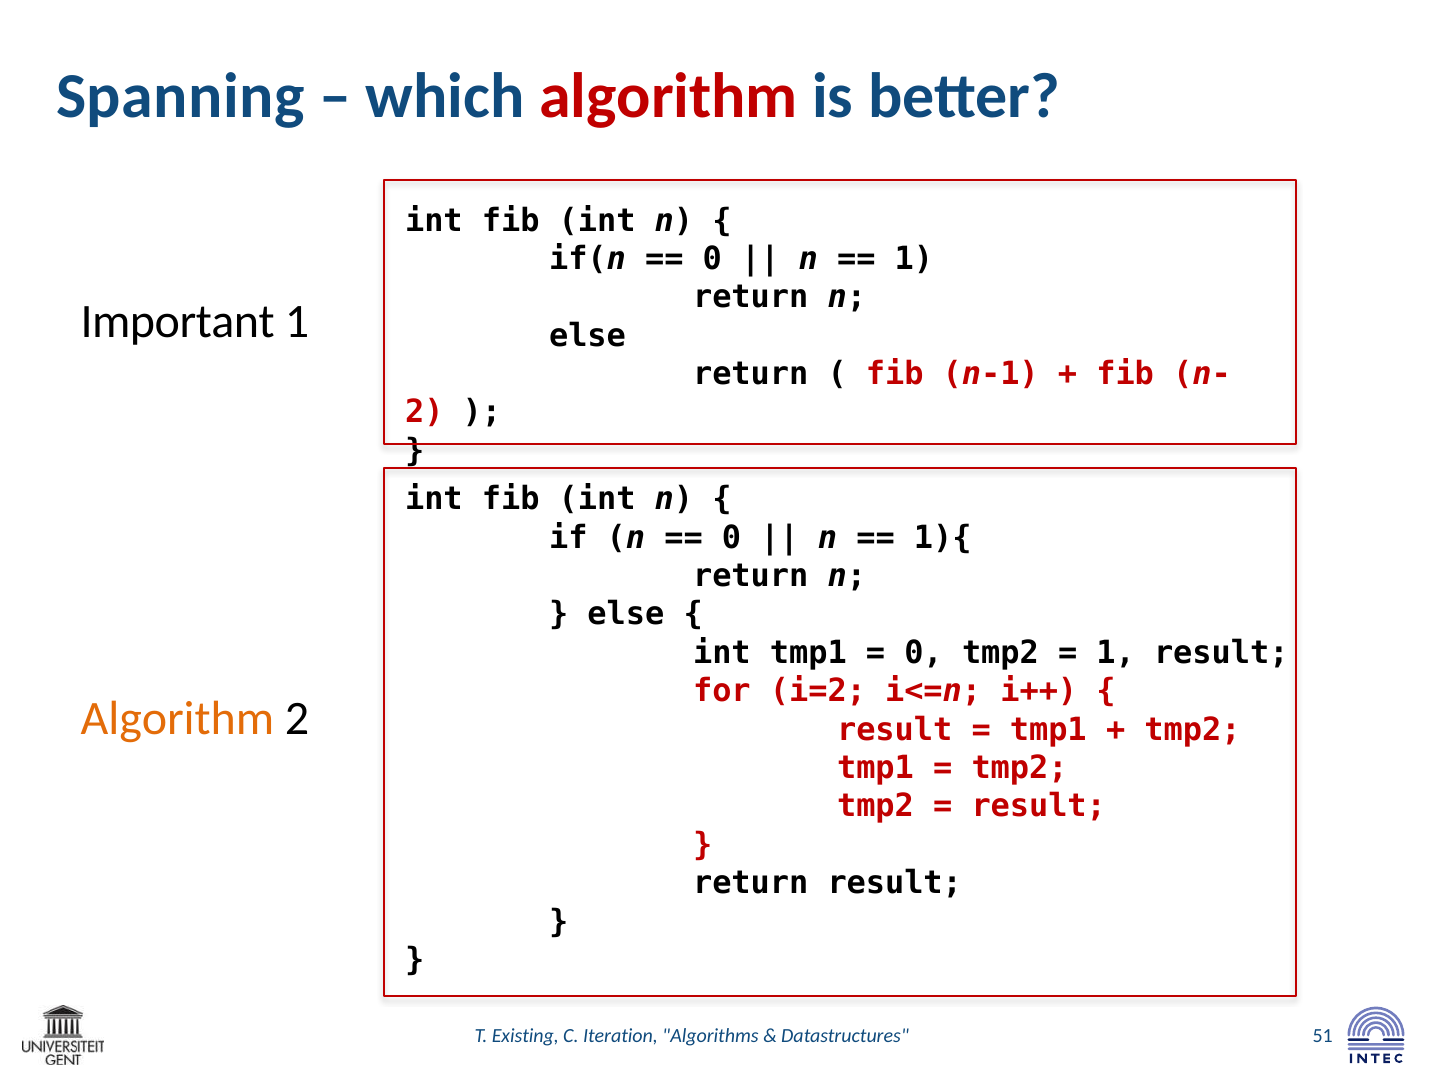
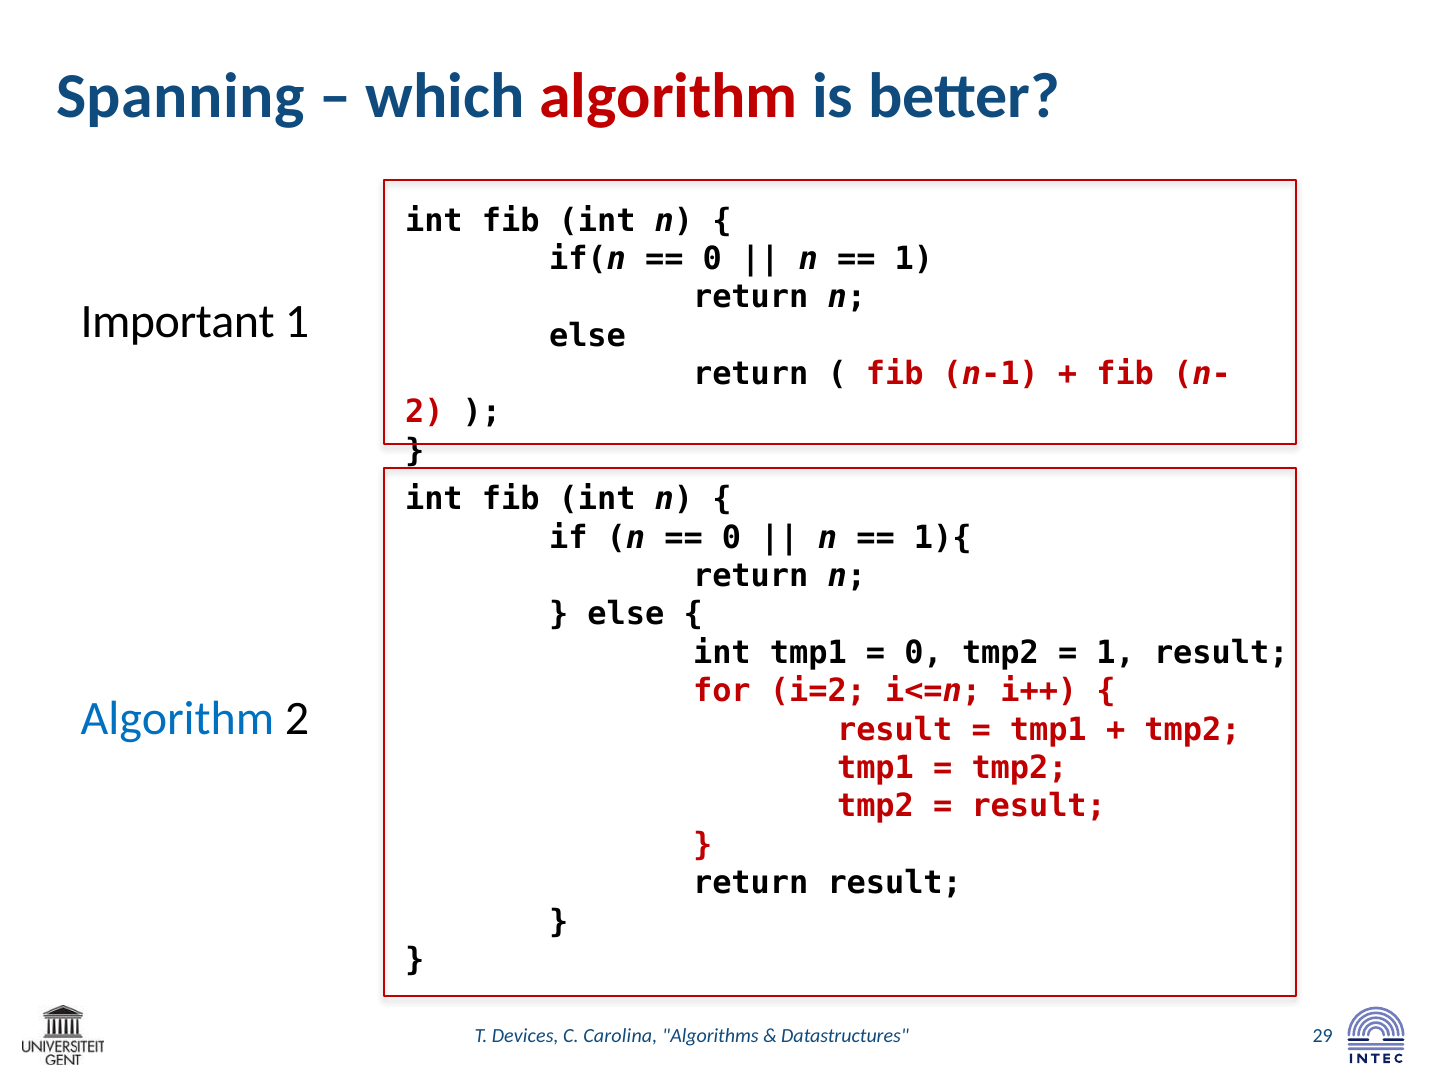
Algorithm at (177, 719) colour: orange -> blue
Existing: Existing -> Devices
Iteration: Iteration -> Carolina
51: 51 -> 29
